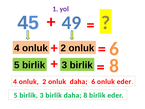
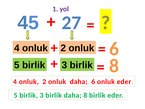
49: 49 -> 27
